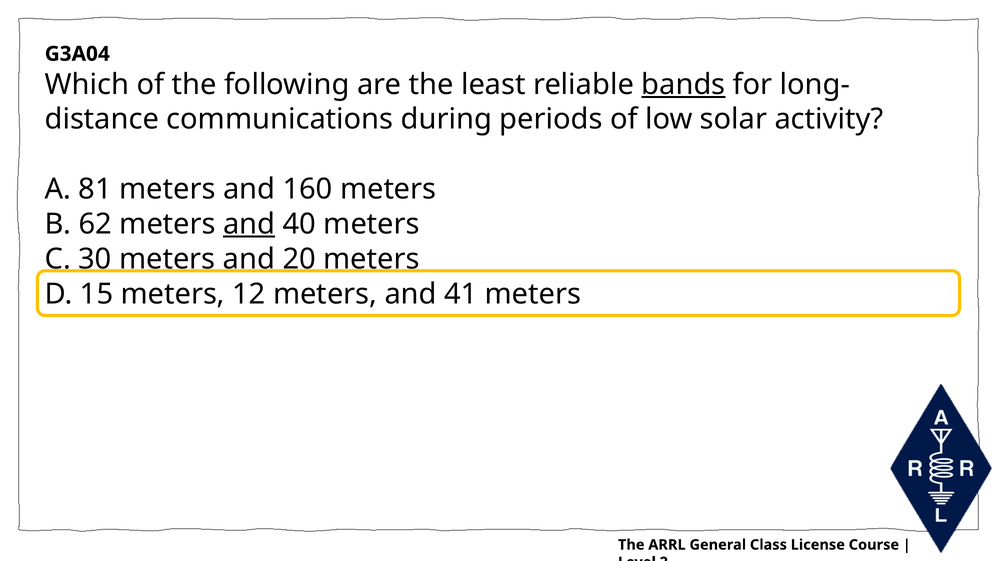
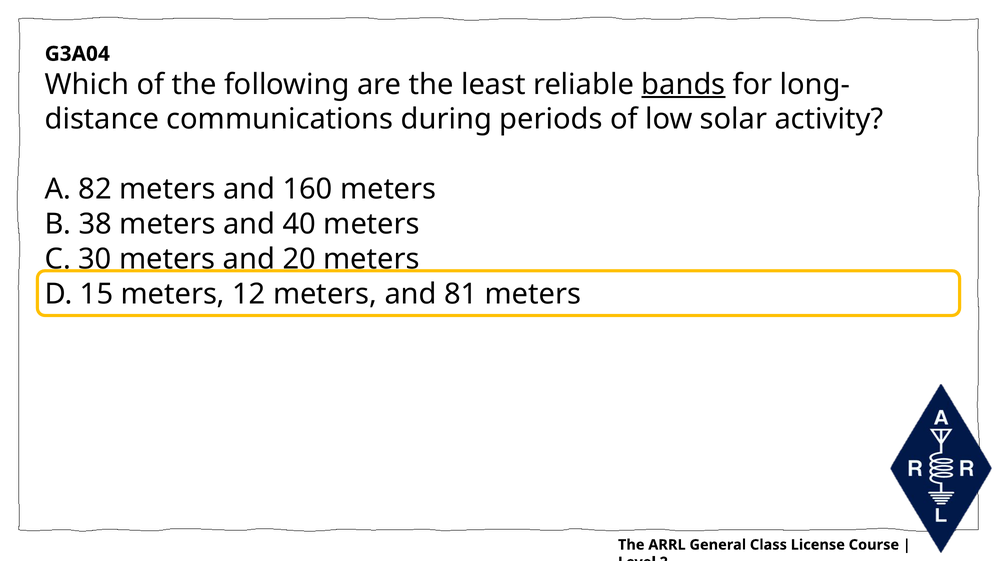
81: 81 -> 82
62: 62 -> 38
and at (249, 224) underline: present -> none
41: 41 -> 81
